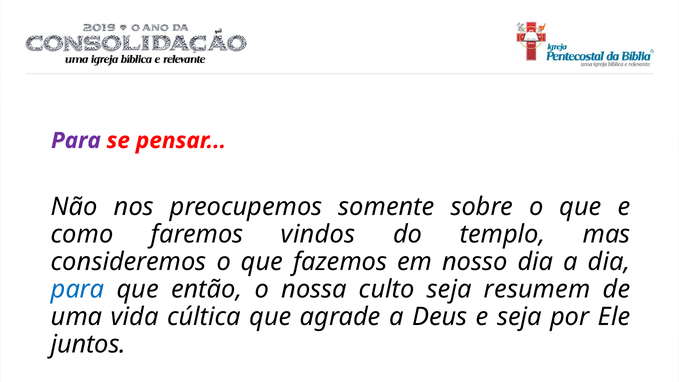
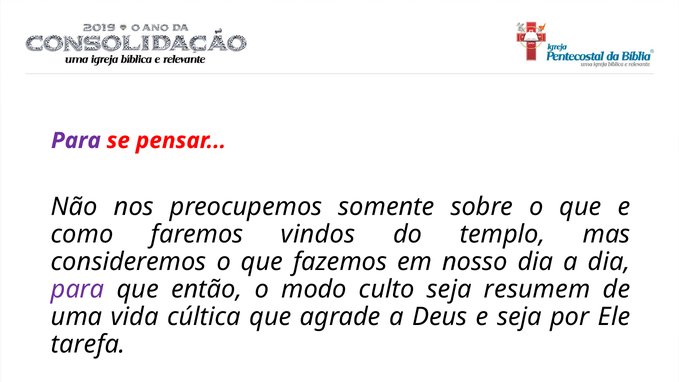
para at (78, 289) colour: blue -> purple
nossa: nossa -> modo
juntos: juntos -> tarefa
